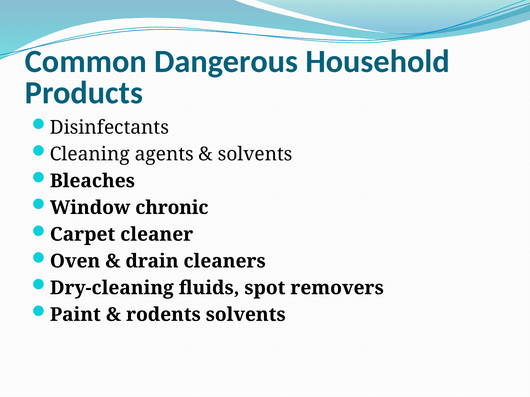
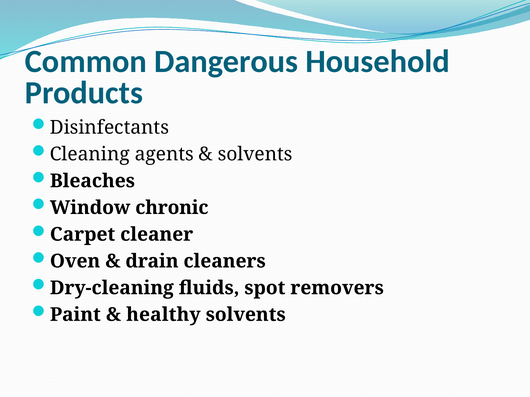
rodents: rodents -> healthy
